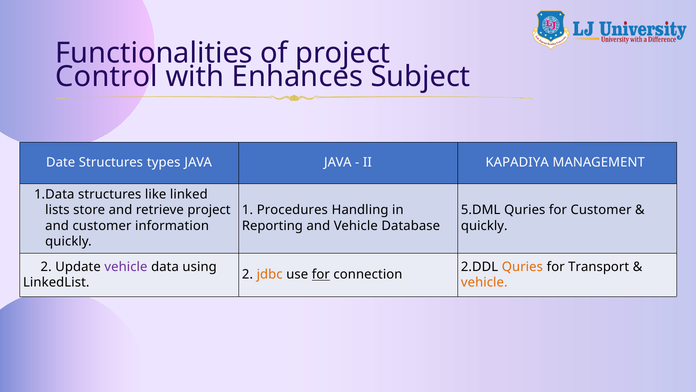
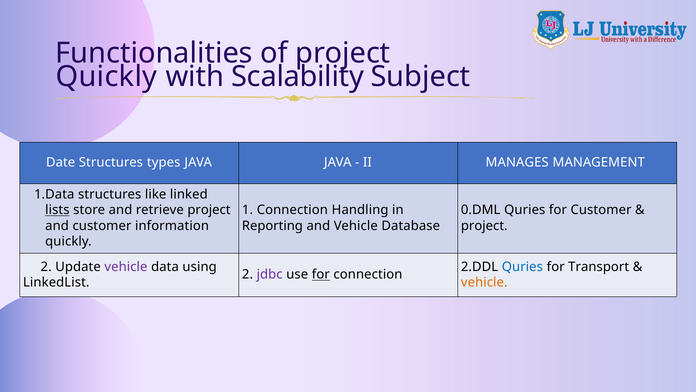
Control at (107, 77): Control -> Quickly
Enhances: Enhances -> Scalability
KAPADIYA: KAPADIYA -> MANAGES
lists underline: none -> present
1 Procedures: Procedures -> Connection
5.DML: 5.DML -> 0.DML
quickly at (484, 225): quickly -> project
Quries at (522, 266) colour: orange -> blue
jdbc colour: orange -> purple
